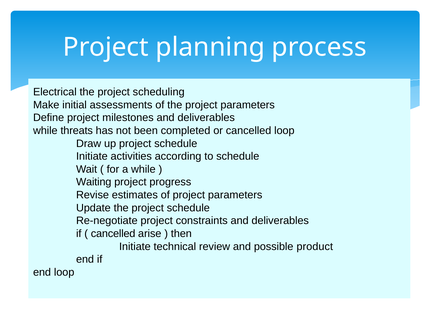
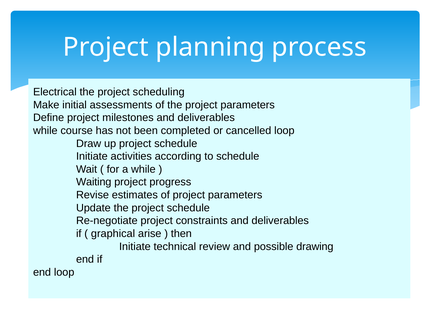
threats: threats -> course
cancelled at (113, 234): cancelled -> graphical
product: product -> drawing
